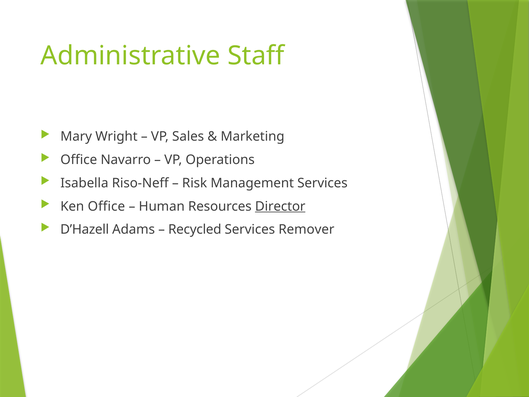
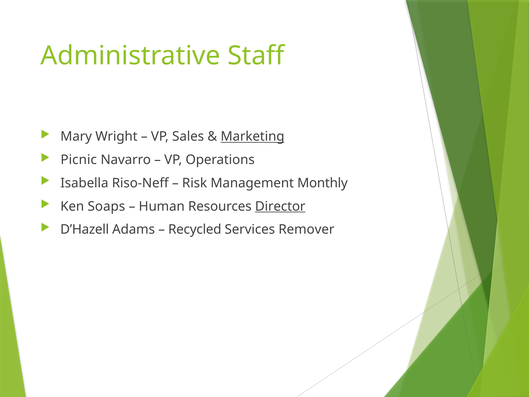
Marketing underline: none -> present
Office at (79, 160): Office -> Picnic
Management Services: Services -> Monthly
Ken Office: Office -> Soaps
